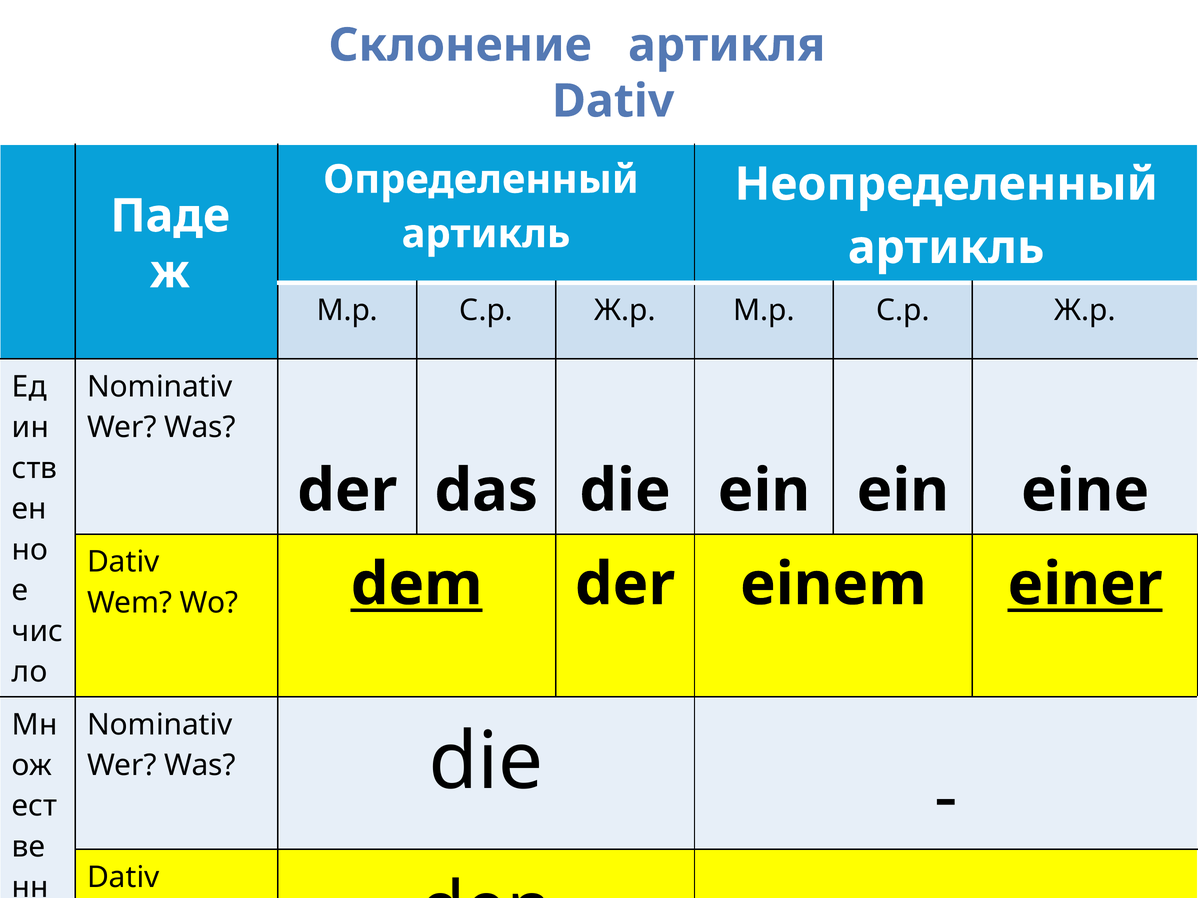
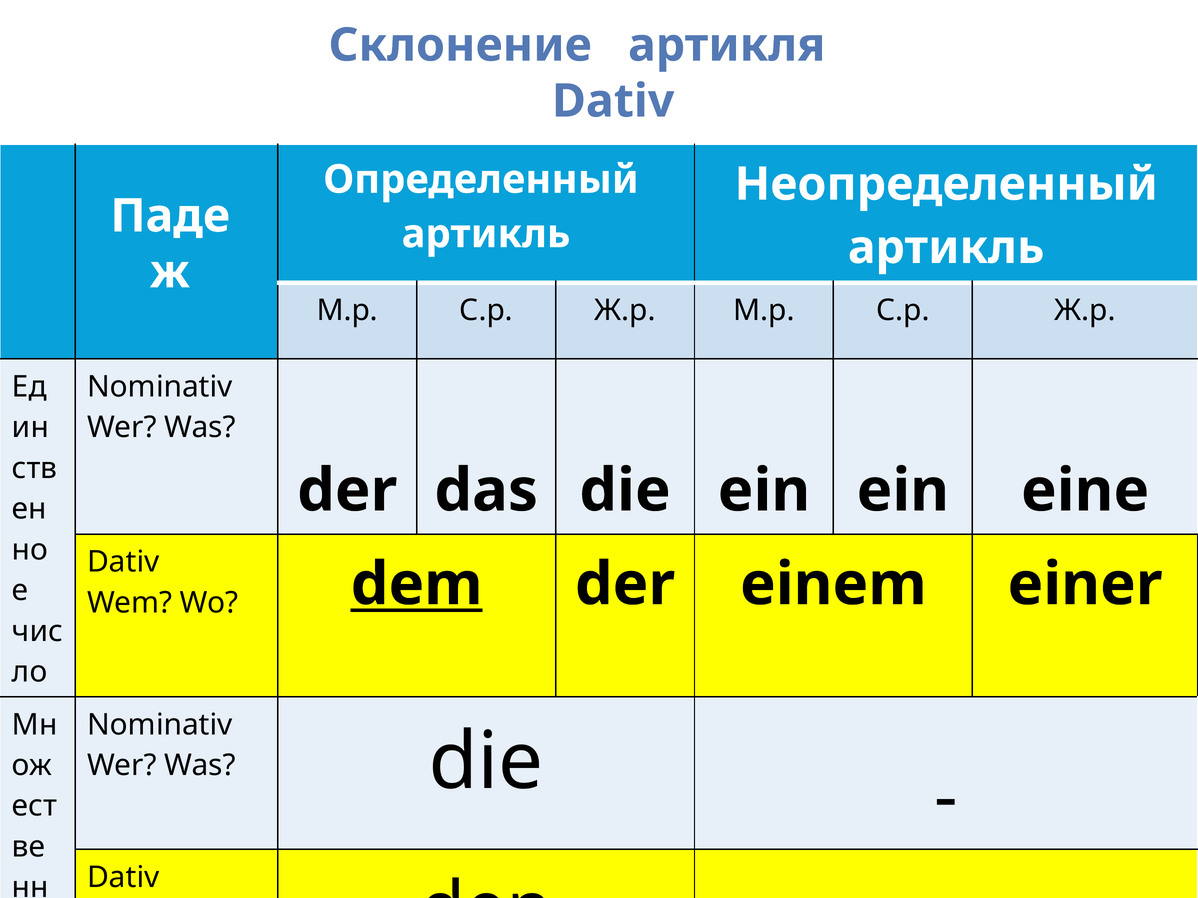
einer underline: present -> none
